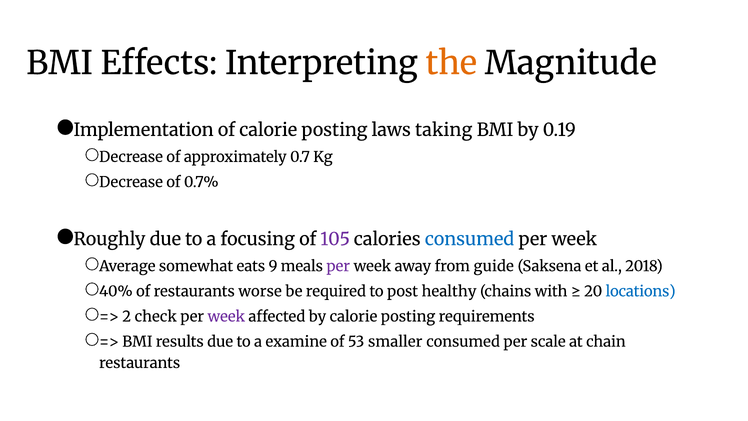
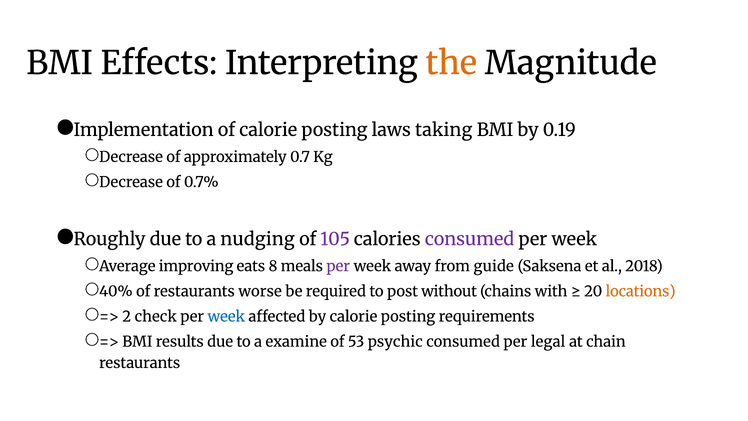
focusing: focusing -> nudging
consumed at (469, 239) colour: blue -> purple
somewhat: somewhat -> improving
9: 9 -> 8
healthy: healthy -> without
locations colour: blue -> orange
week at (226, 316) colour: purple -> blue
smaller: smaller -> psychic
scale: scale -> legal
